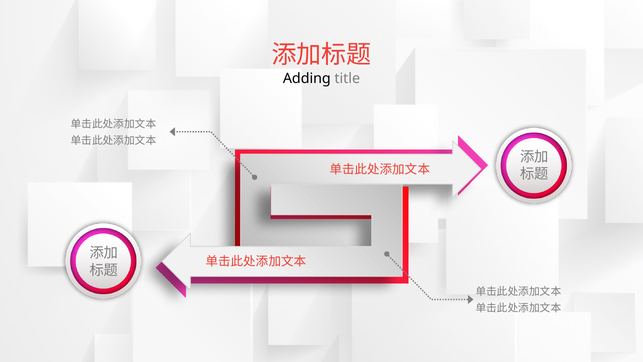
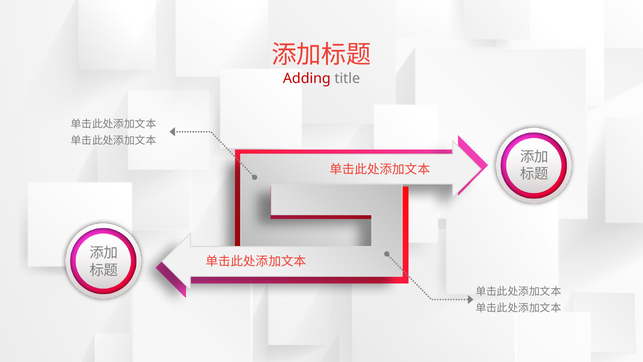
Adding colour: black -> red
